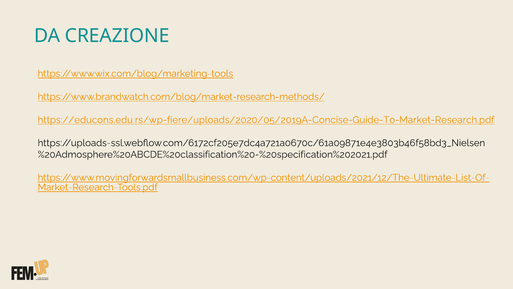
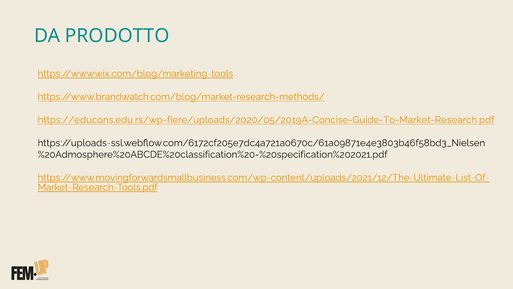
CREAZIONE: CREAZIONE -> PRODOTTO
